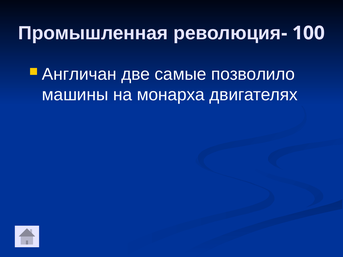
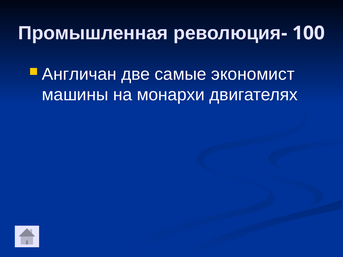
позволило: позволило -> экономист
монарха: монарха -> монархи
